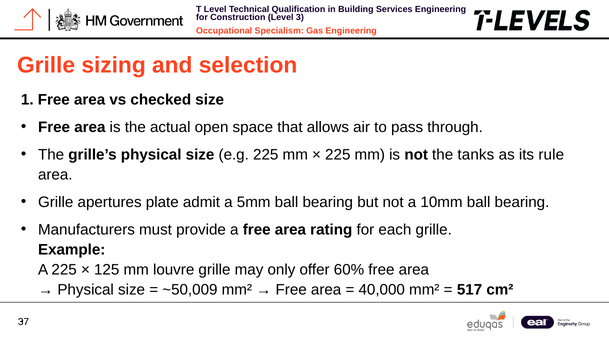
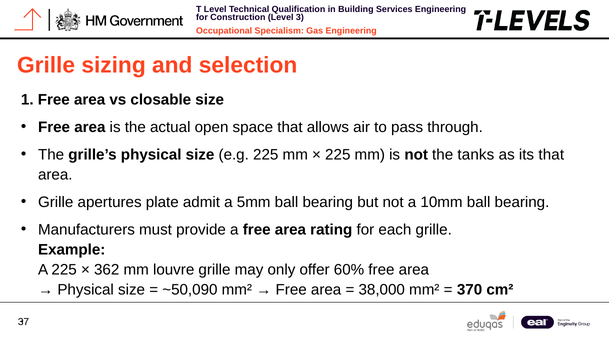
checked: checked -> closable
its rule: rule -> that
125: 125 -> 362
~50,009: ~50,009 -> ~50,090
40,000: 40,000 -> 38,000
517: 517 -> 370
